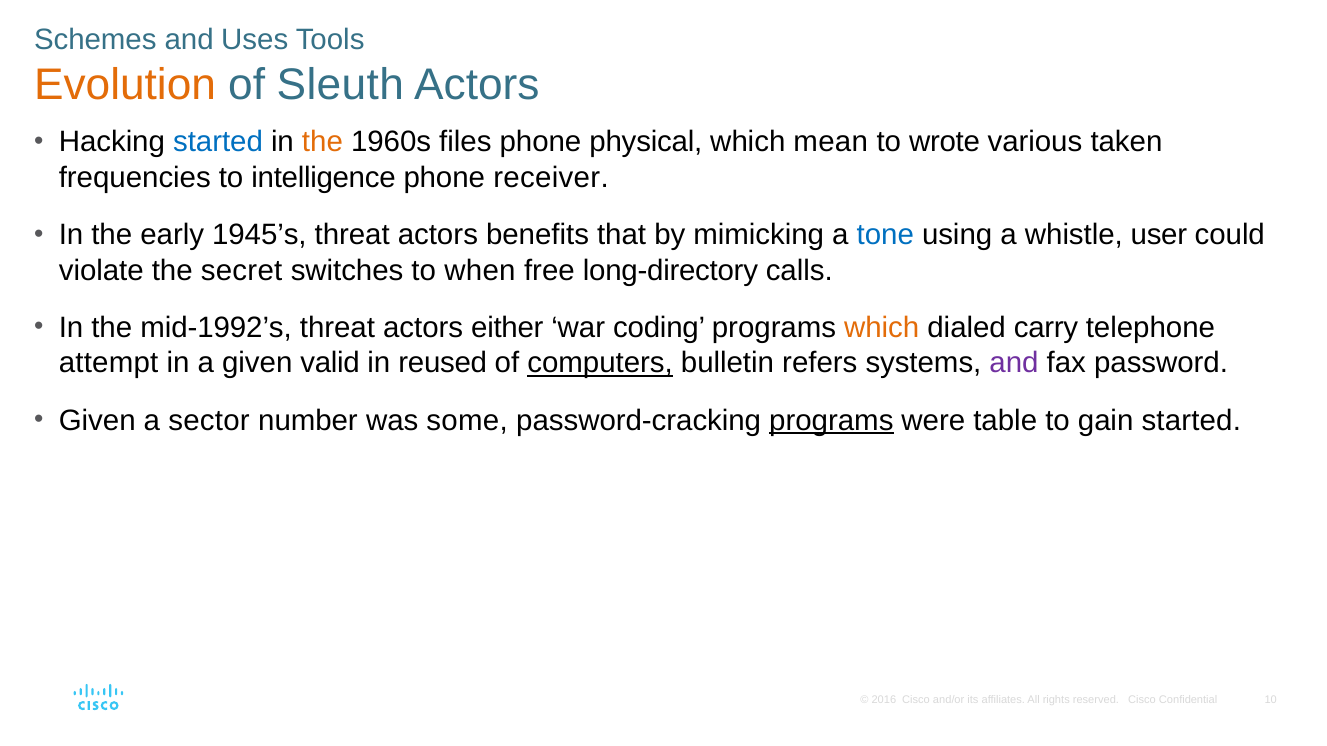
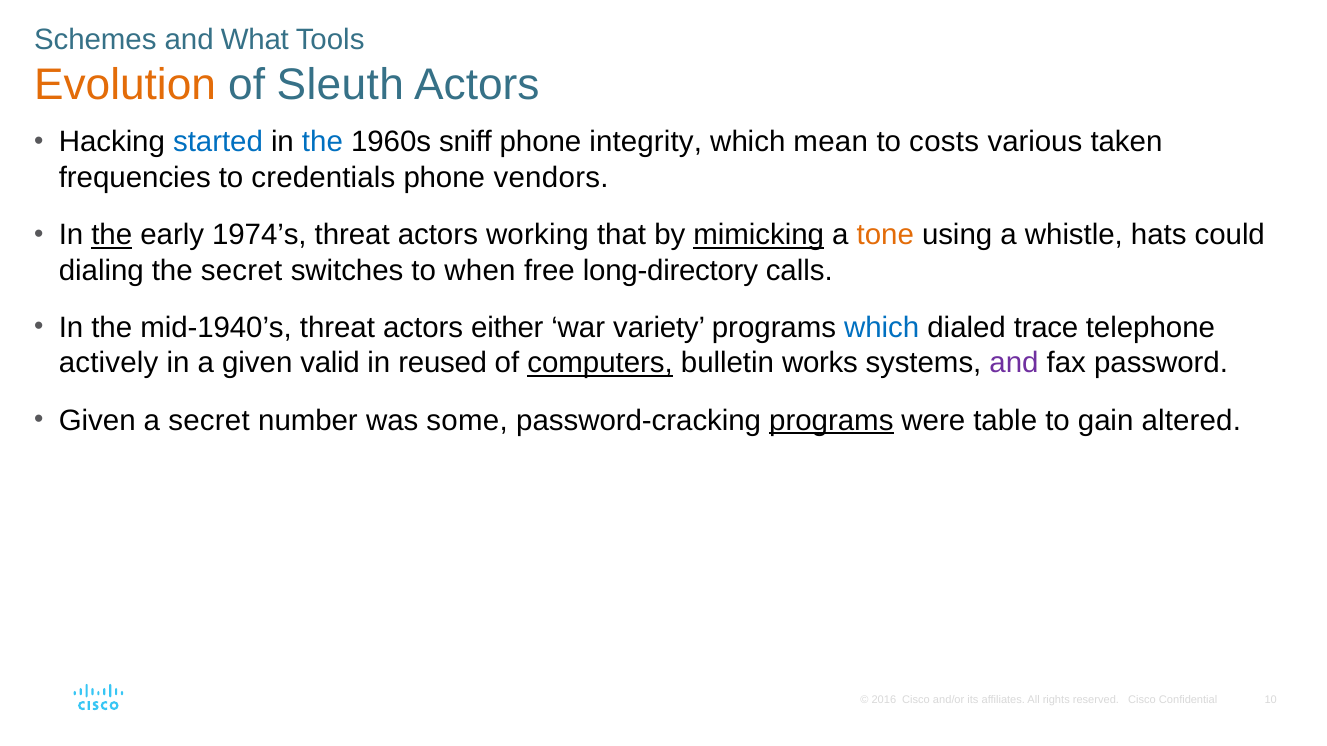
Uses: Uses -> What
the at (322, 142) colour: orange -> blue
files: files -> sniff
physical: physical -> integrity
wrote: wrote -> costs
intelligence: intelligence -> credentials
receiver: receiver -> vendors
the at (112, 235) underline: none -> present
1945’s: 1945’s -> 1974’s
benefits: benefits -> working
mimicking underline: none -> present
tone colour: blue -> orange
user: user -> hats
violate: violate -> dialing
mid-1992’s: mid-1992’s -> mid-1940’s
coding: coding -> variety
which at (882, 328) colour: orange -> blue
carry: carry -> trace
attempt: attempt -> actively
refers: refers -> works
a sector: sector -> secret
gain started: started -> altered
